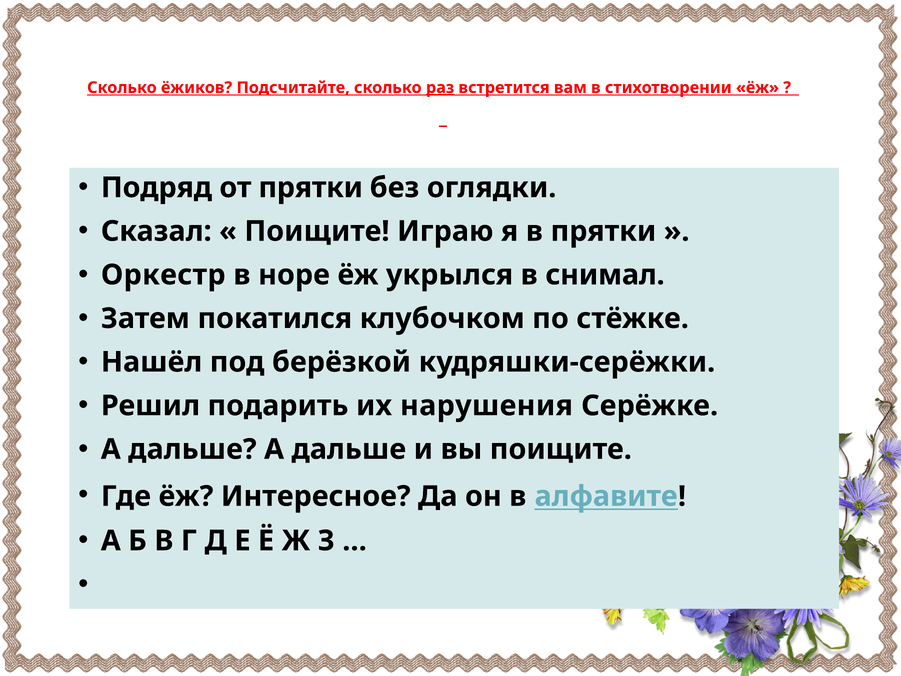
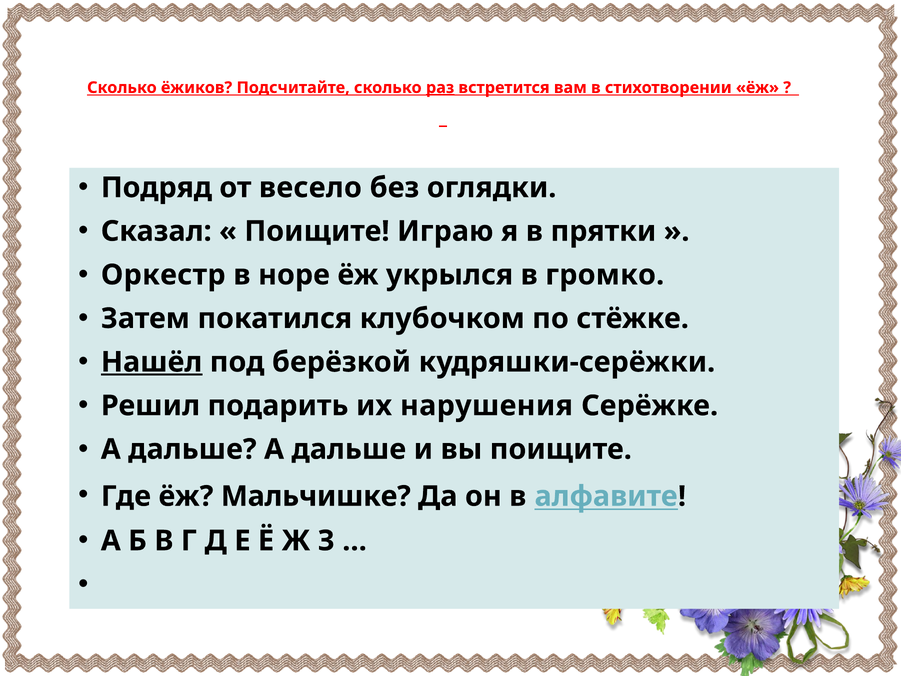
от прятки: прятки -> весело
снимал: снимал -> громко
Нашёл underline: none -> present
Интересное: Интересное -> Мальчишке
